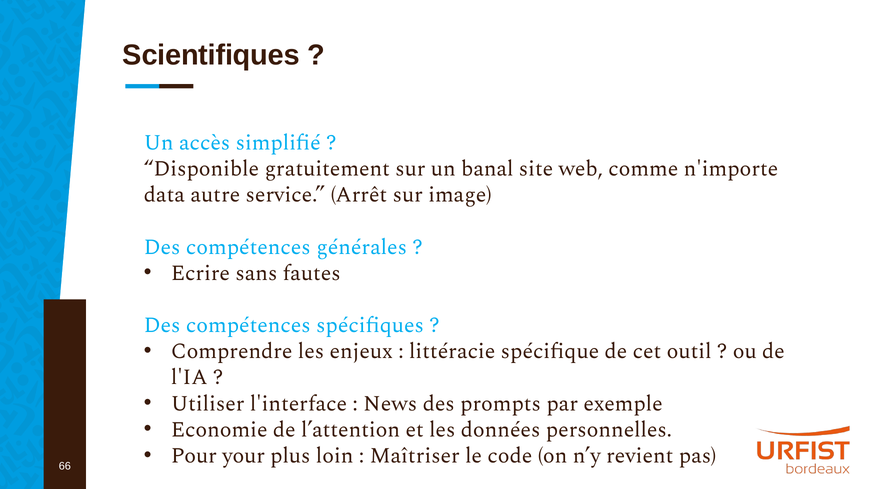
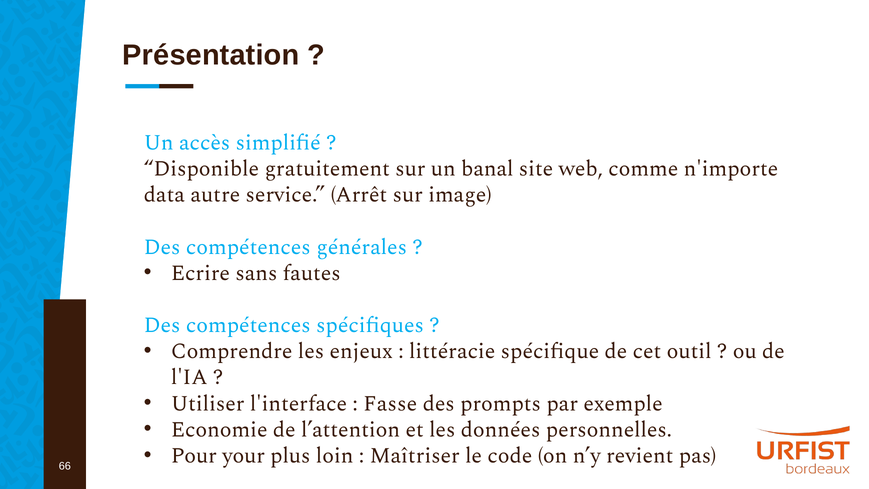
Scientifiques: Scientifiques -> Présentation
News: News -> Fasse
